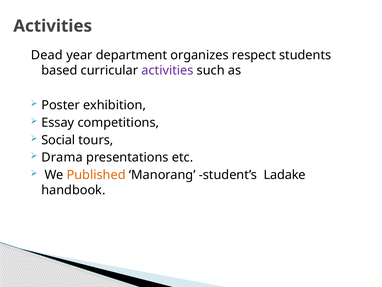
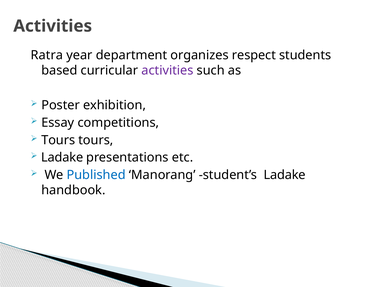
Dead: Dead -> Ratra
Social at (58, 140): Social -> Tours
Drama at (62, 157): Drama -> Ladake
Published colour: orange -> blue
